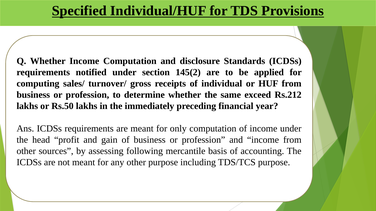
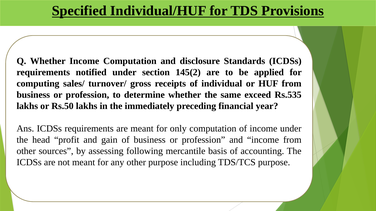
Rs.212: Rs.212 -> Rs.535
